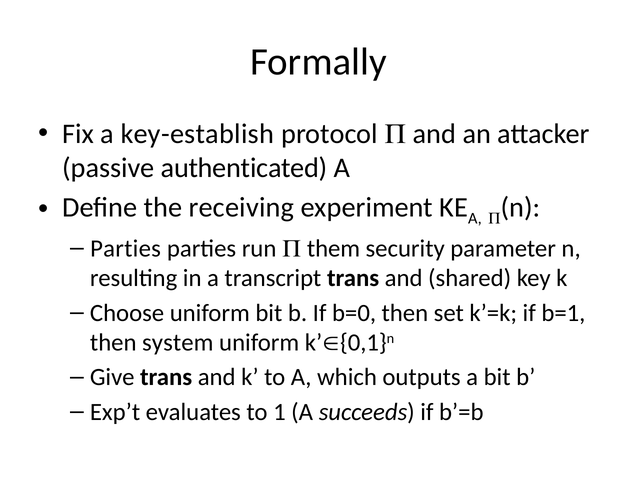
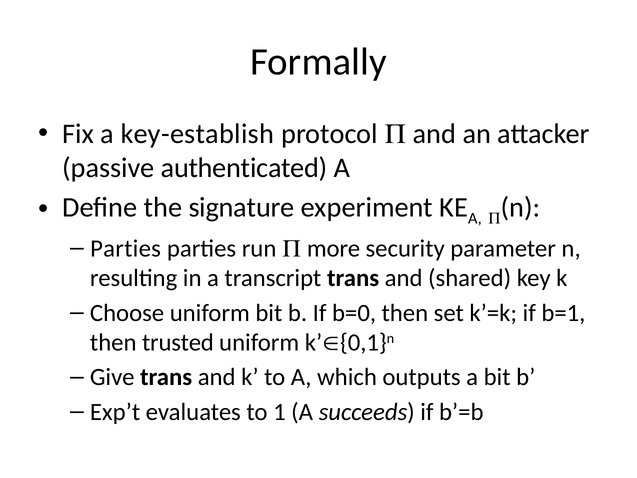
receiving: receiving -> signature
them: them -> more
system: system -> trusted
